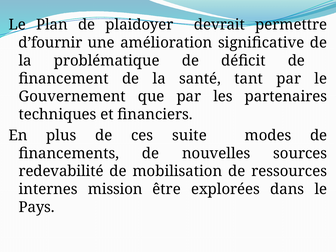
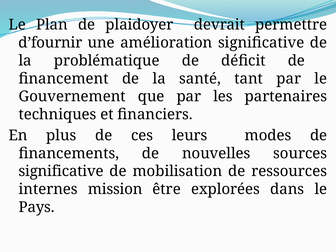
suite: suite -> leurs
redevabilité at (61, 171): redevabilité -> significative
